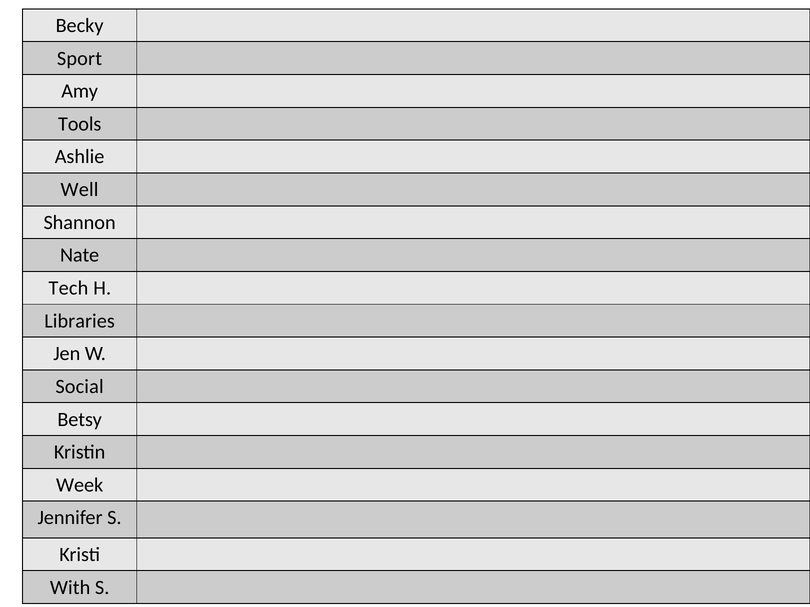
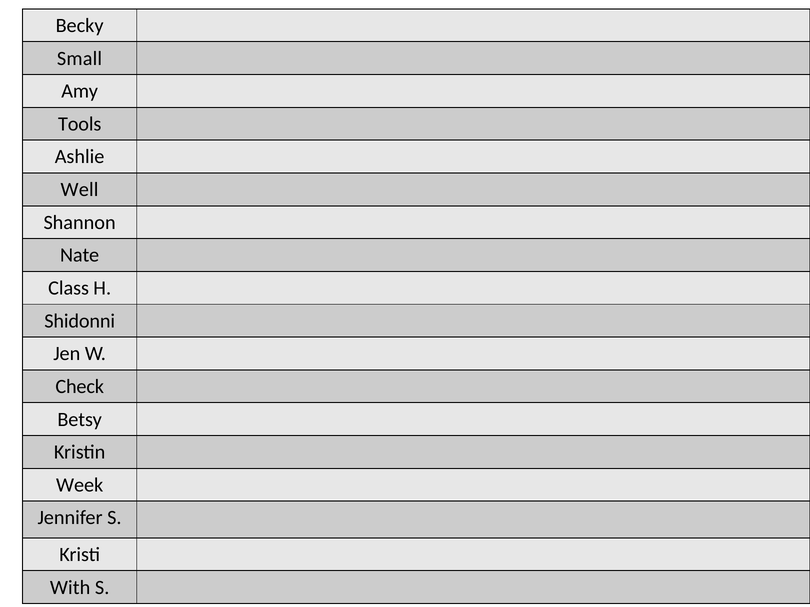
Sport: Sport -> Small
Tech: Tech -> Class
Libraries: Libraries -> Shidonni
Social: Social -> Check
